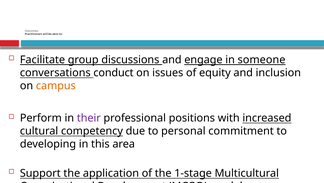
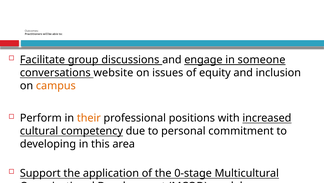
conduct: conduct -> website
their colour: purple -> orange
1-stage: 1-stage -> 0-stage
